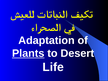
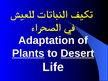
Desert underline: none -> present
